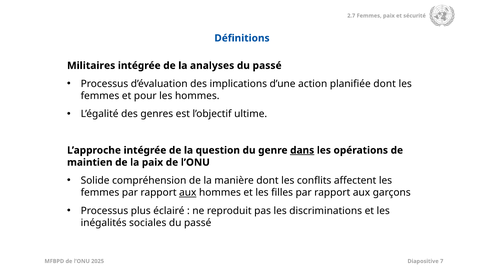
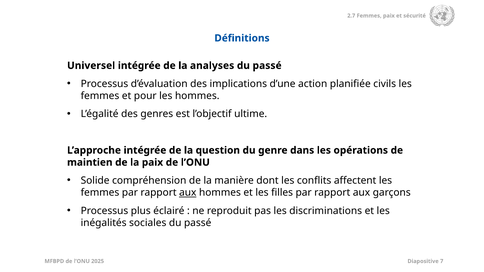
Militaires: Militaires -> Universel
planifiée dont: dont -> civils
dans underline: present -> none
